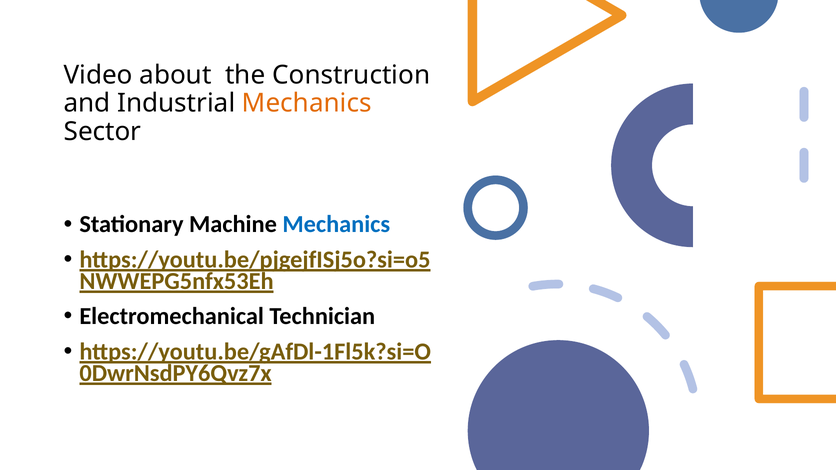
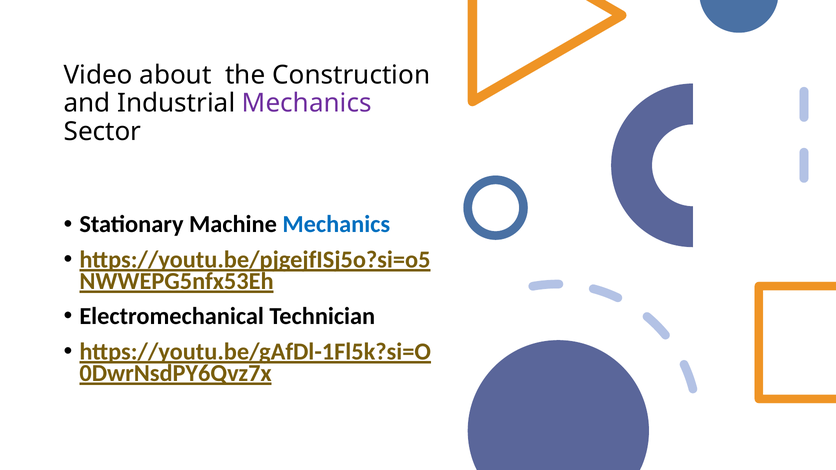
Mechanics at (307, 103) colour: orange -> purple
